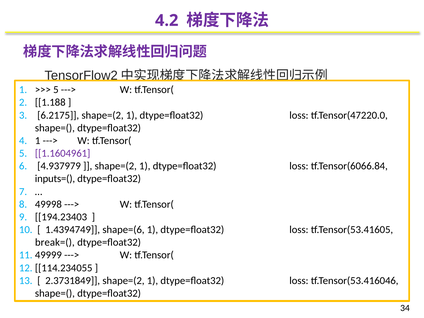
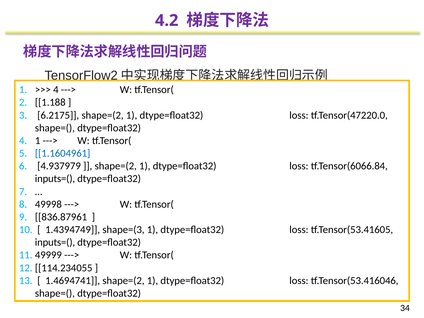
5 at (56, 90): 5 -> 4
1.1604961 colour: purple -> blue
194.23403: 194.23403 -> 836.87961
shape=(6: shape=(6 -> shape=(3
break=( at (55, 242): break=( -> inputs=(
2.3731849: 2.3731849 -> 1.4694741
